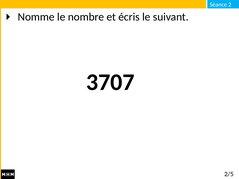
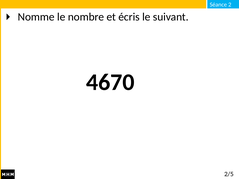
3707: 3707 -> 4670
